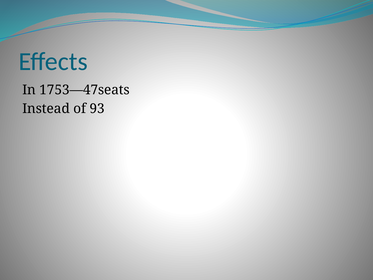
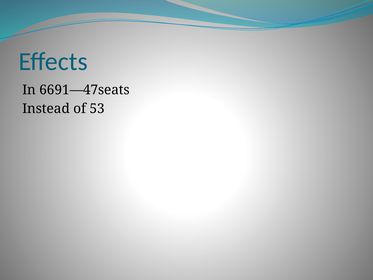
1753—47seats: 1753—47seats -> 6691—47seats
93: 93 -> 53
